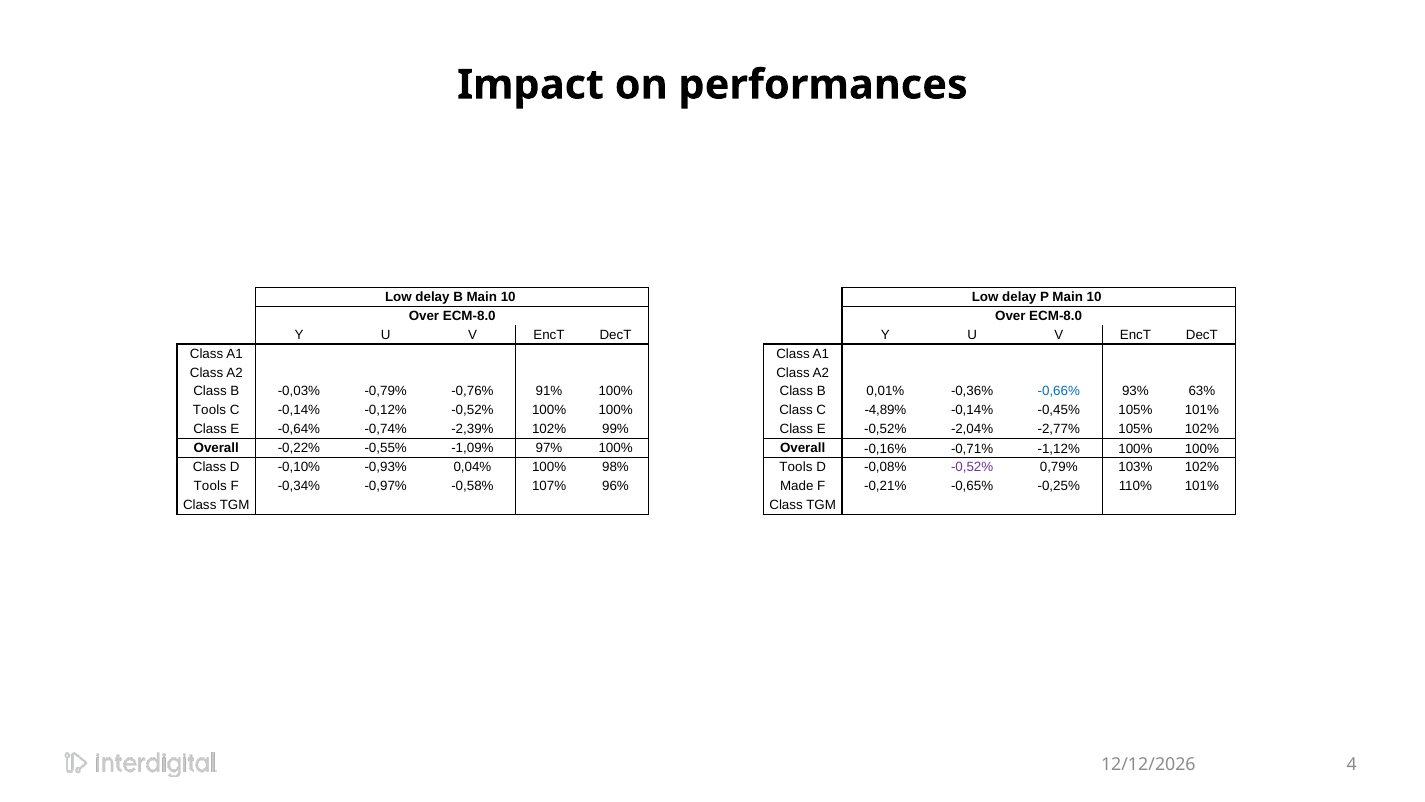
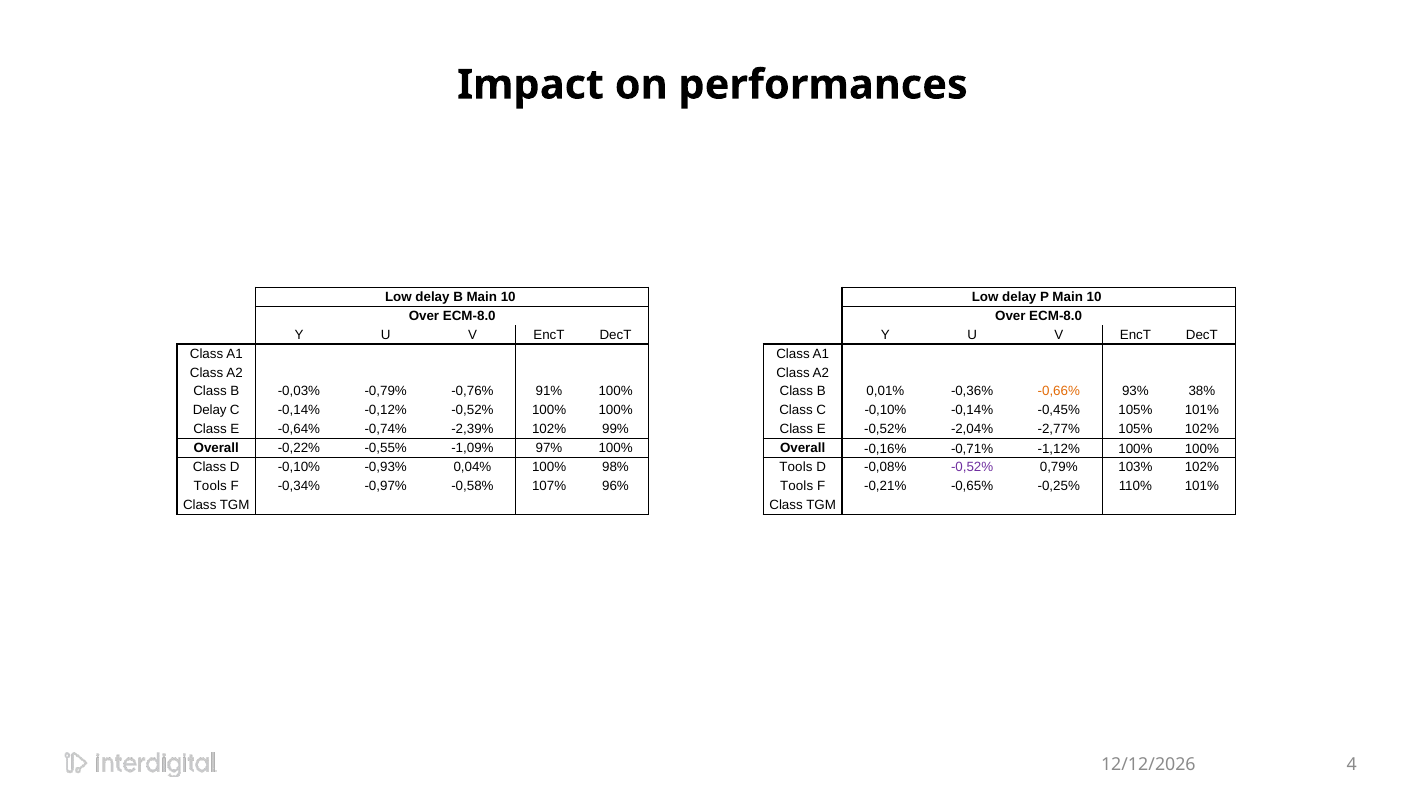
-0,66% colour: blue -> orange
63%: 63% -> 38%
Tools at (210, 410): Tools -> Delay
C -4,89%: -4,89% -> -0,10%
Made at (797, 486): Made -> Tools
